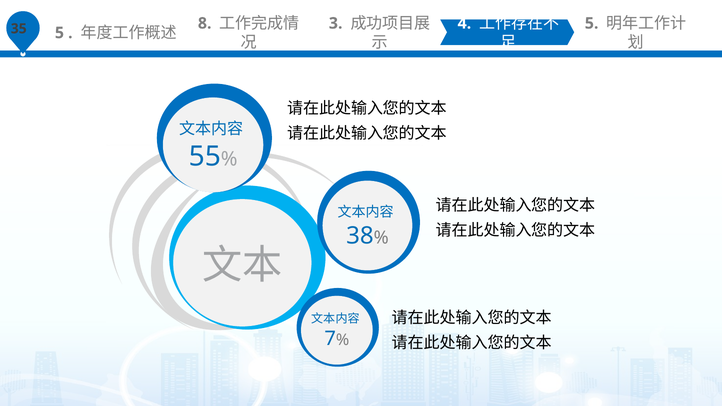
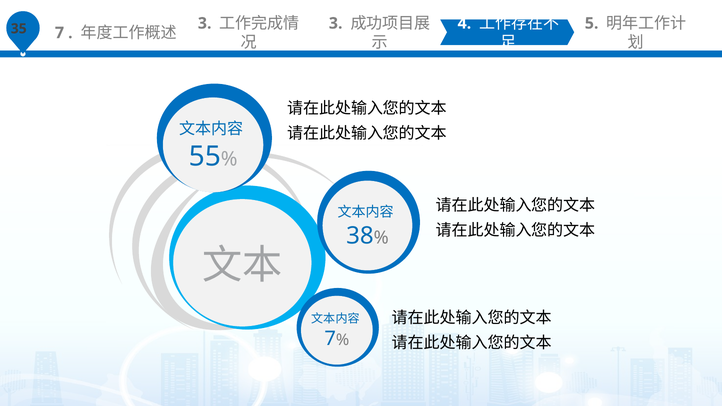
5 at (59, 33): 5 -> 7
8 at (205, 23): 8 -> 3
